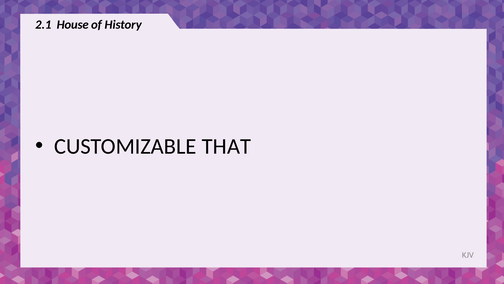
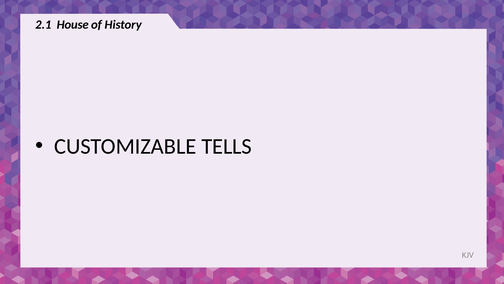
THAT: THAT -> TELLS
